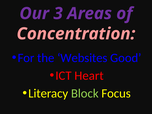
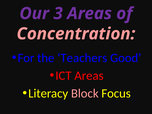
Websites: Websites -> Teachers
ICT Heart: Heart -> Areas
Block colour: light green -> pink
